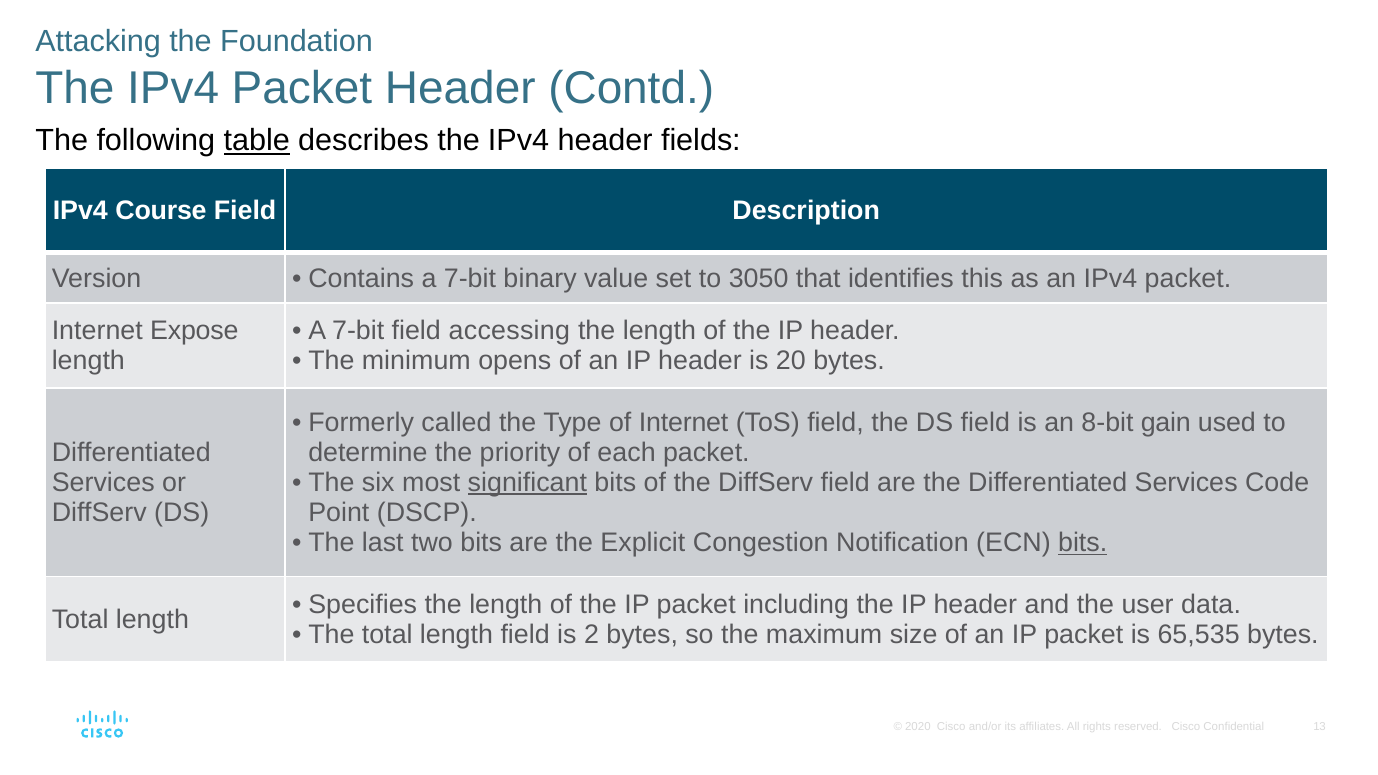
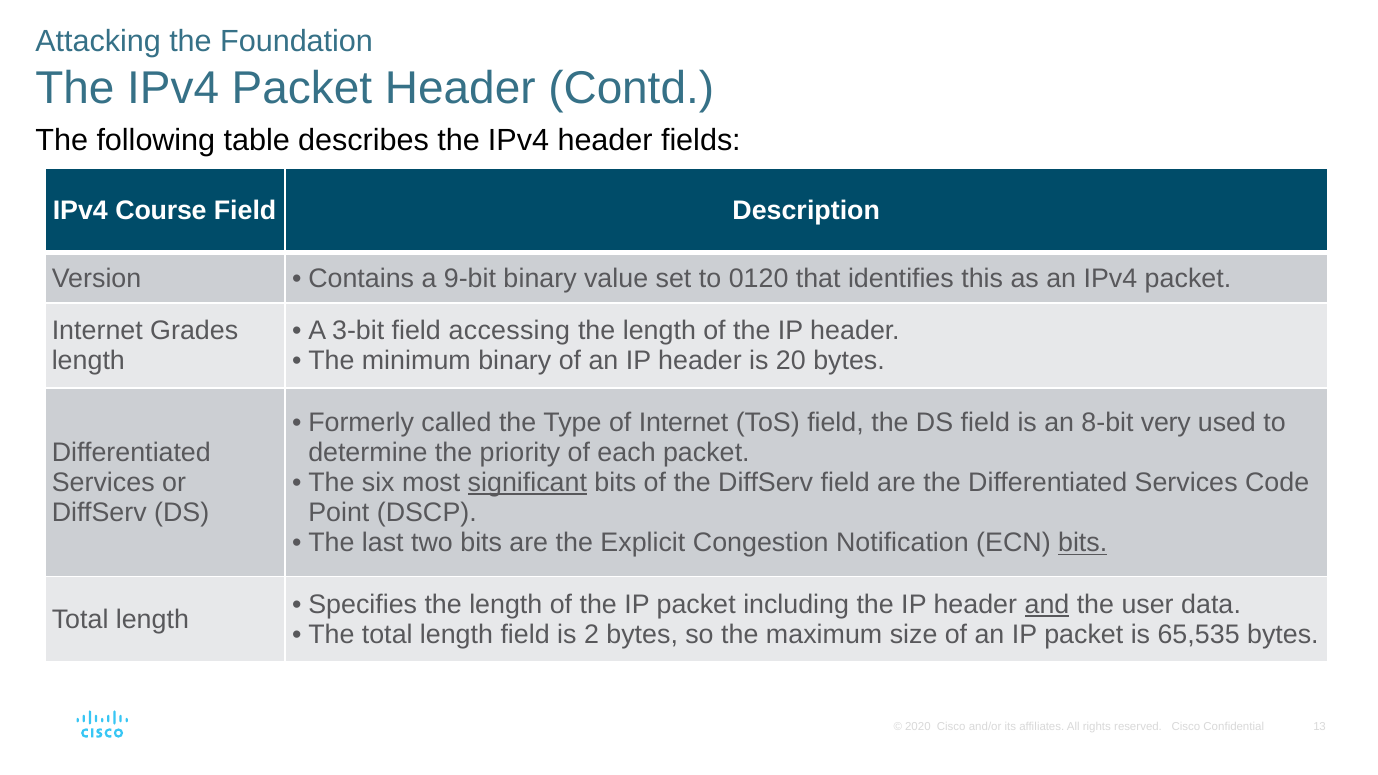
table underline: present -> none
Contains a 7-bit: 7-bit -> 9-bit
3050: 3050 -> 0120
Expose: Expose -> Grades
7-bit at (358, 331): 7-bit -> 3-bit
minimum opens: opens -> binary
gain: gain -> very
and underline: none -> present
